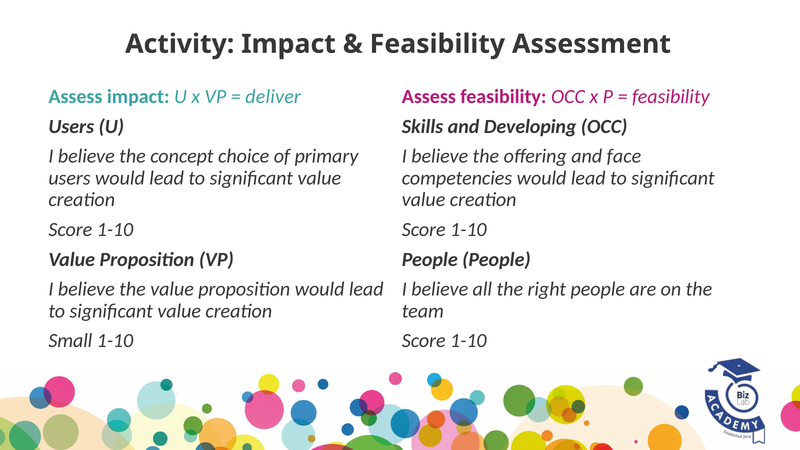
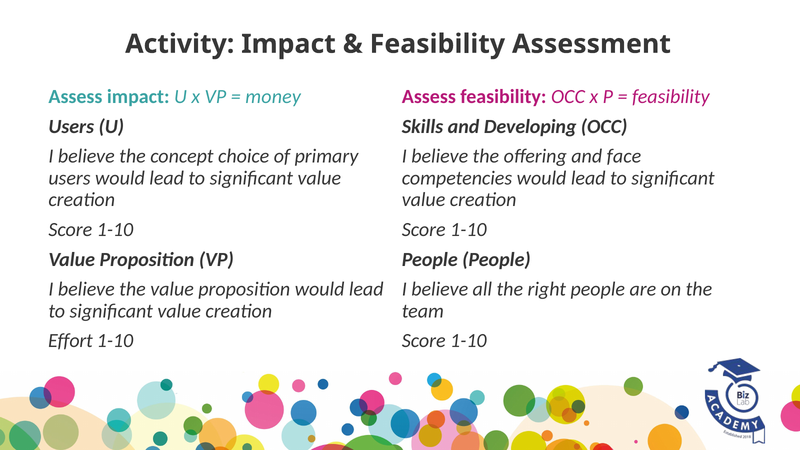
deliver: deliver -> money
Small: Small -> Effort
